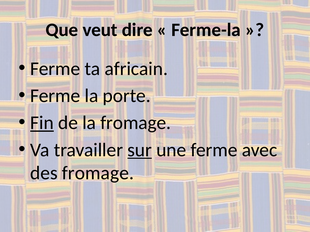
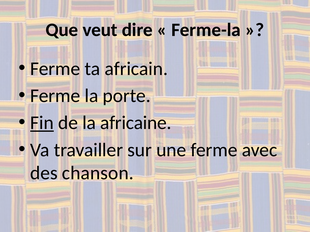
la fromage: fromage -> africaine
sur underline: present -> none
des fromage: fromage -> chanson
